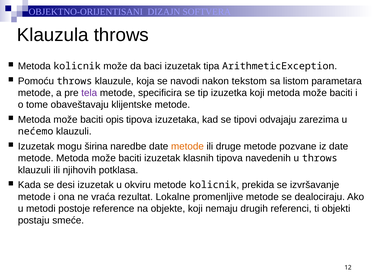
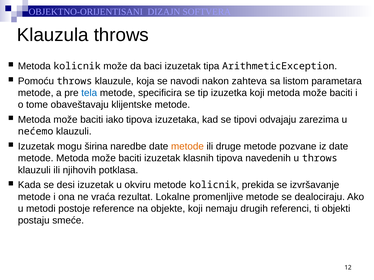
tekstom: tekstom -> zahteva
tela colour: purple -> blue
opis: opis -> iako
